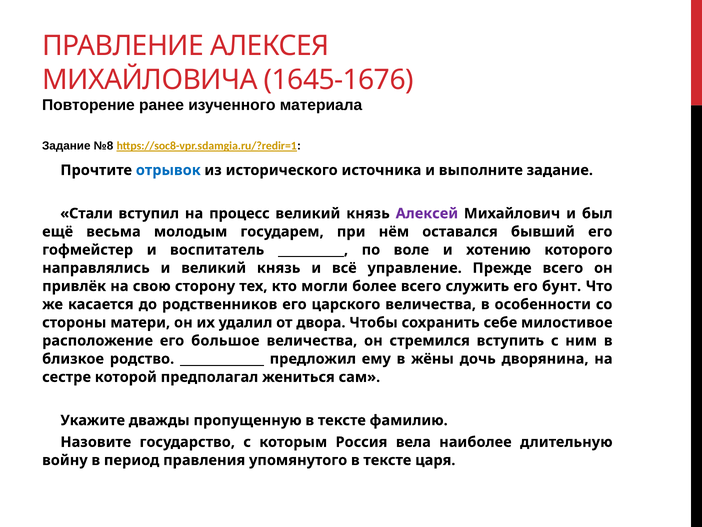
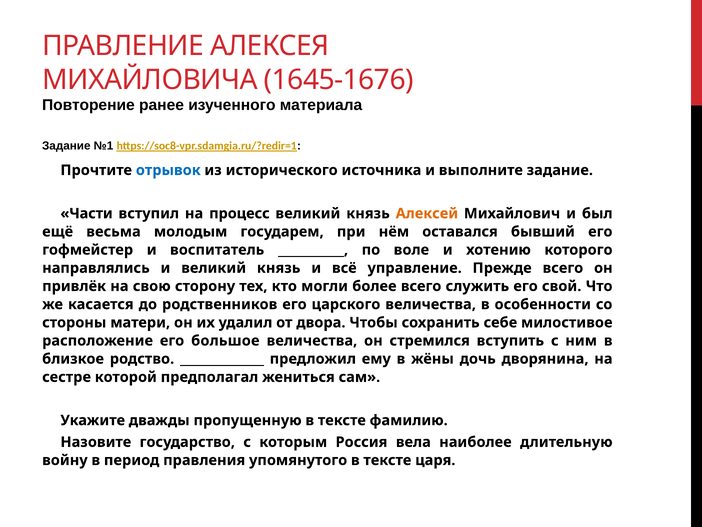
№8: №8 -> №1
Стали: Стали -> Части
Алексей colour: purple -> orange
бунт: бунт -> свой
